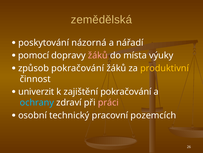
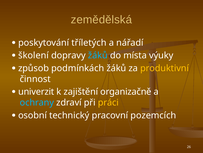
názorná: názorná -> tříletých
pomocí: pomocí -> školení
žáků at (98, 55) colour: pink -> light blue
způsob pokračování: pokračování -> podmínkách
zajištění pokračování: pokračování -> organizačně
práci colour: pink -> yellow
